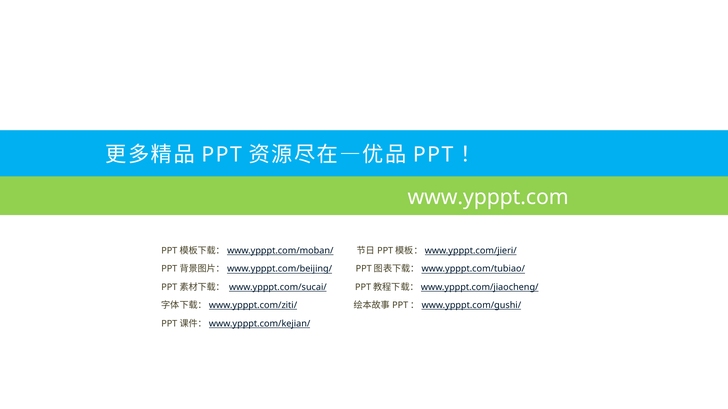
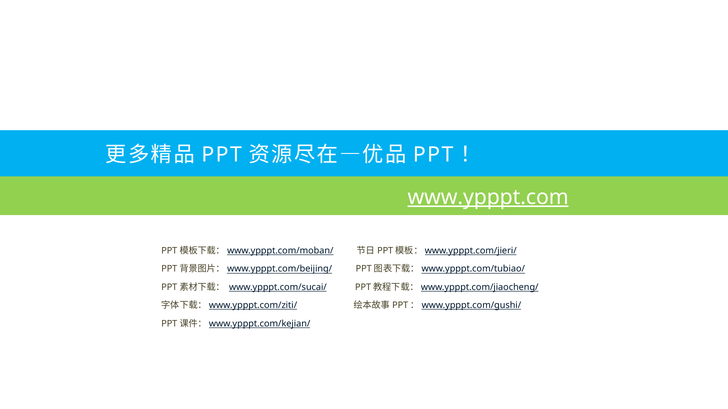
www.ypppt.com underline: none -> present
